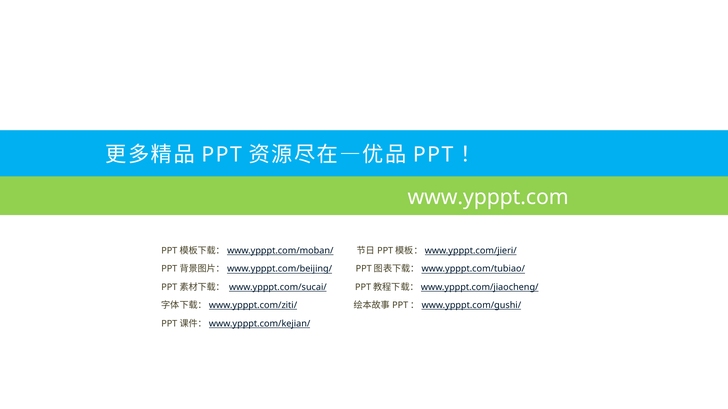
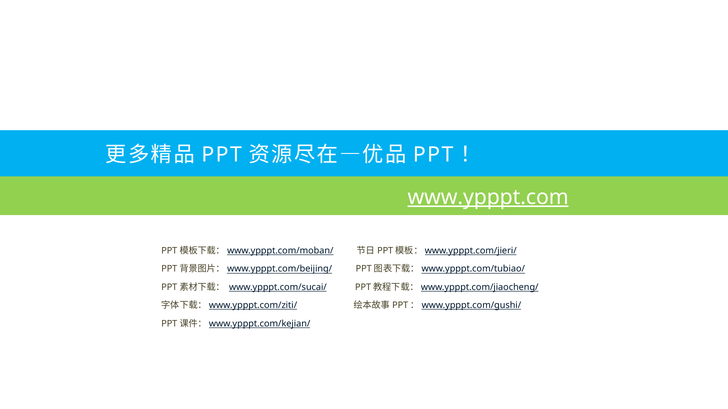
www.ypppt.com underline: none -> present
